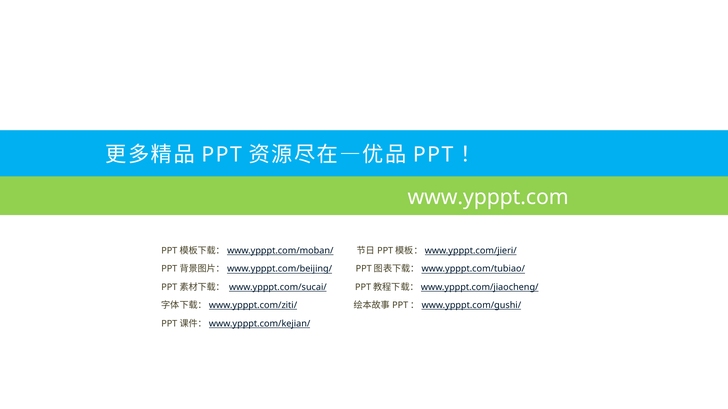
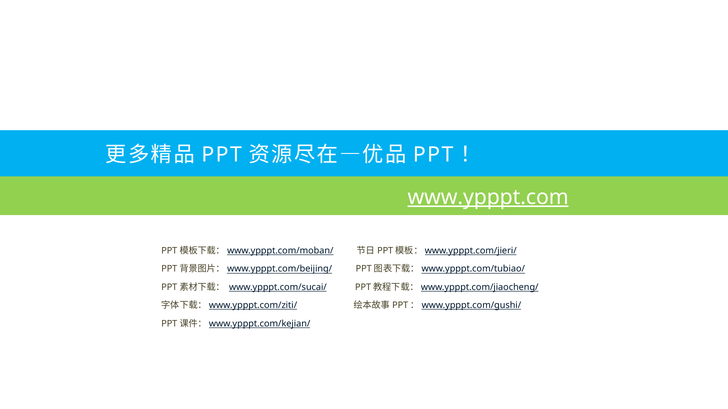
www.ypppt.com underline: none -> present
